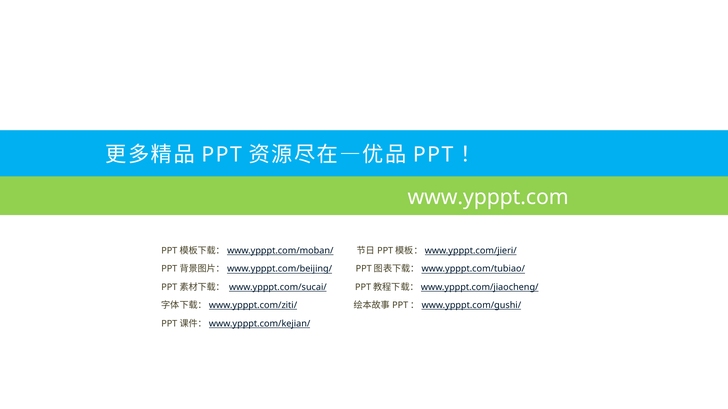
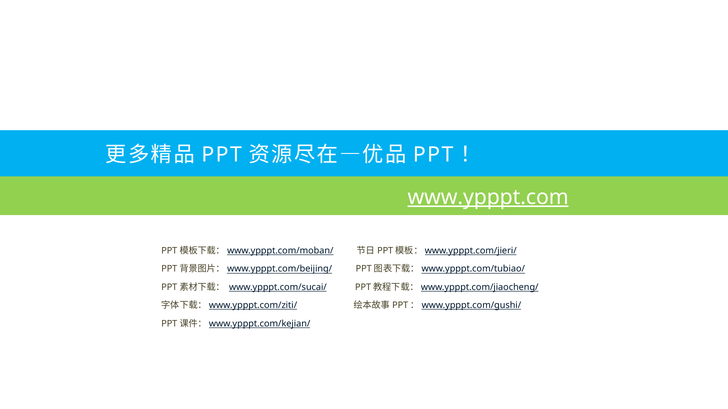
www.ypppt.com underline: none -> present
